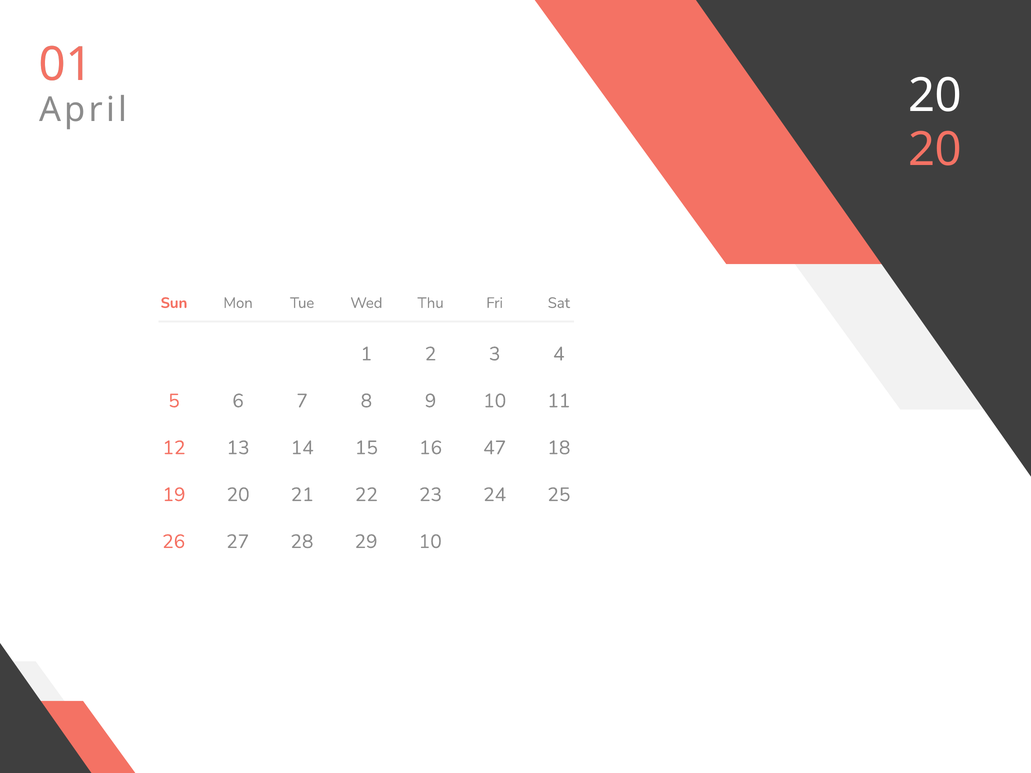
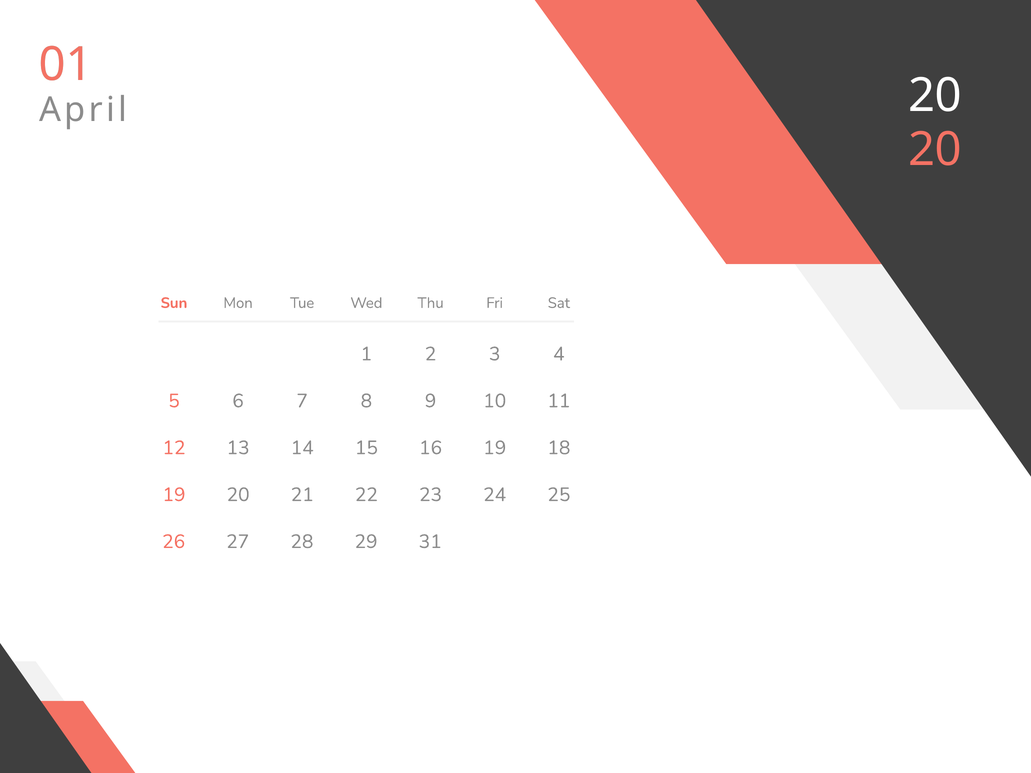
16 47: 47 -> 19
29 10: 10 -> 31
